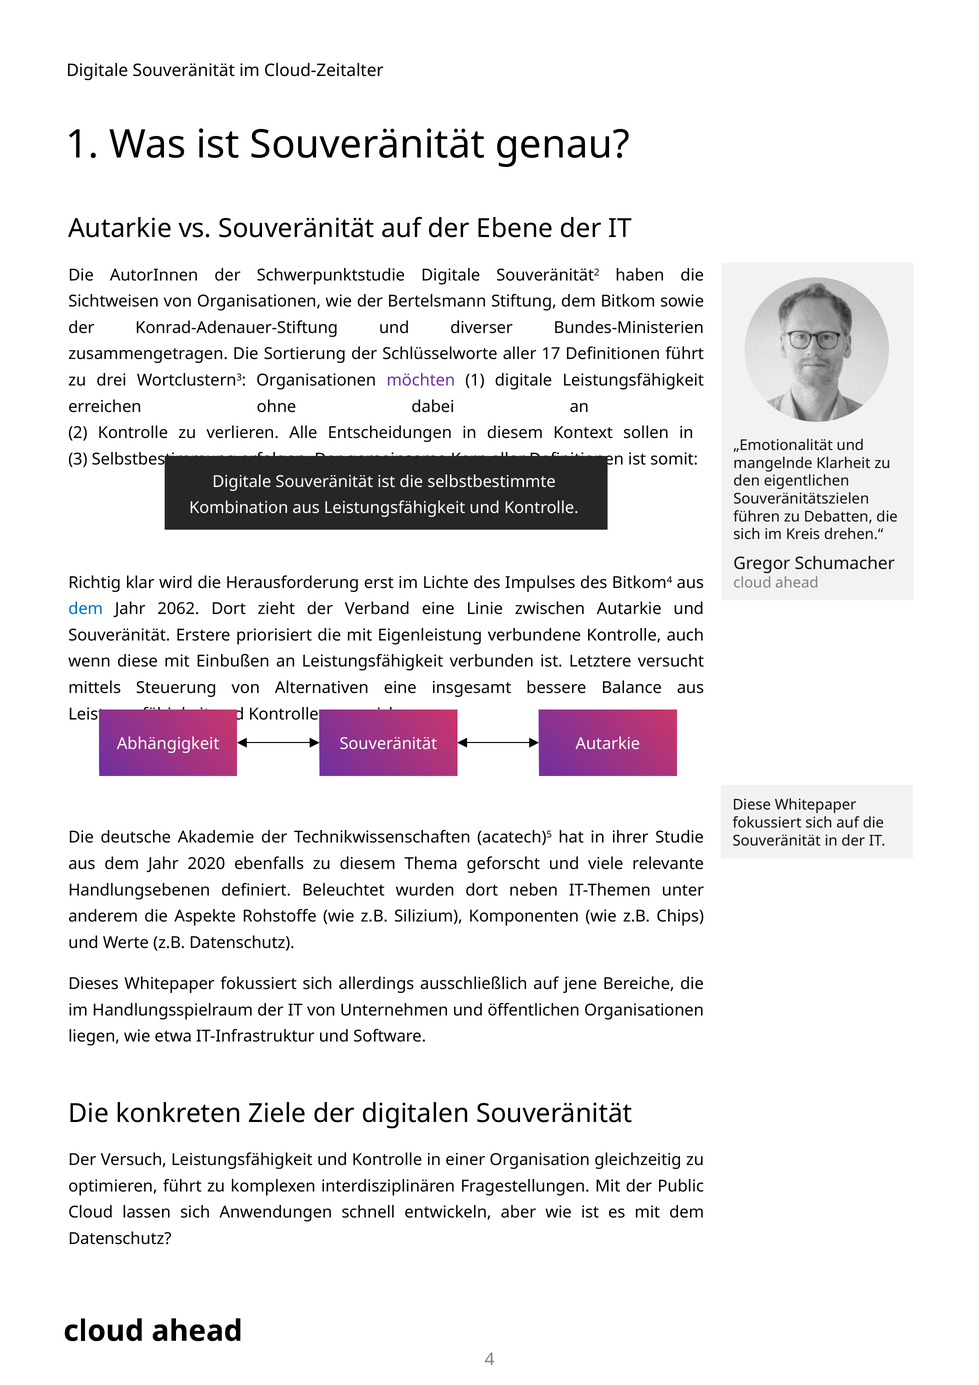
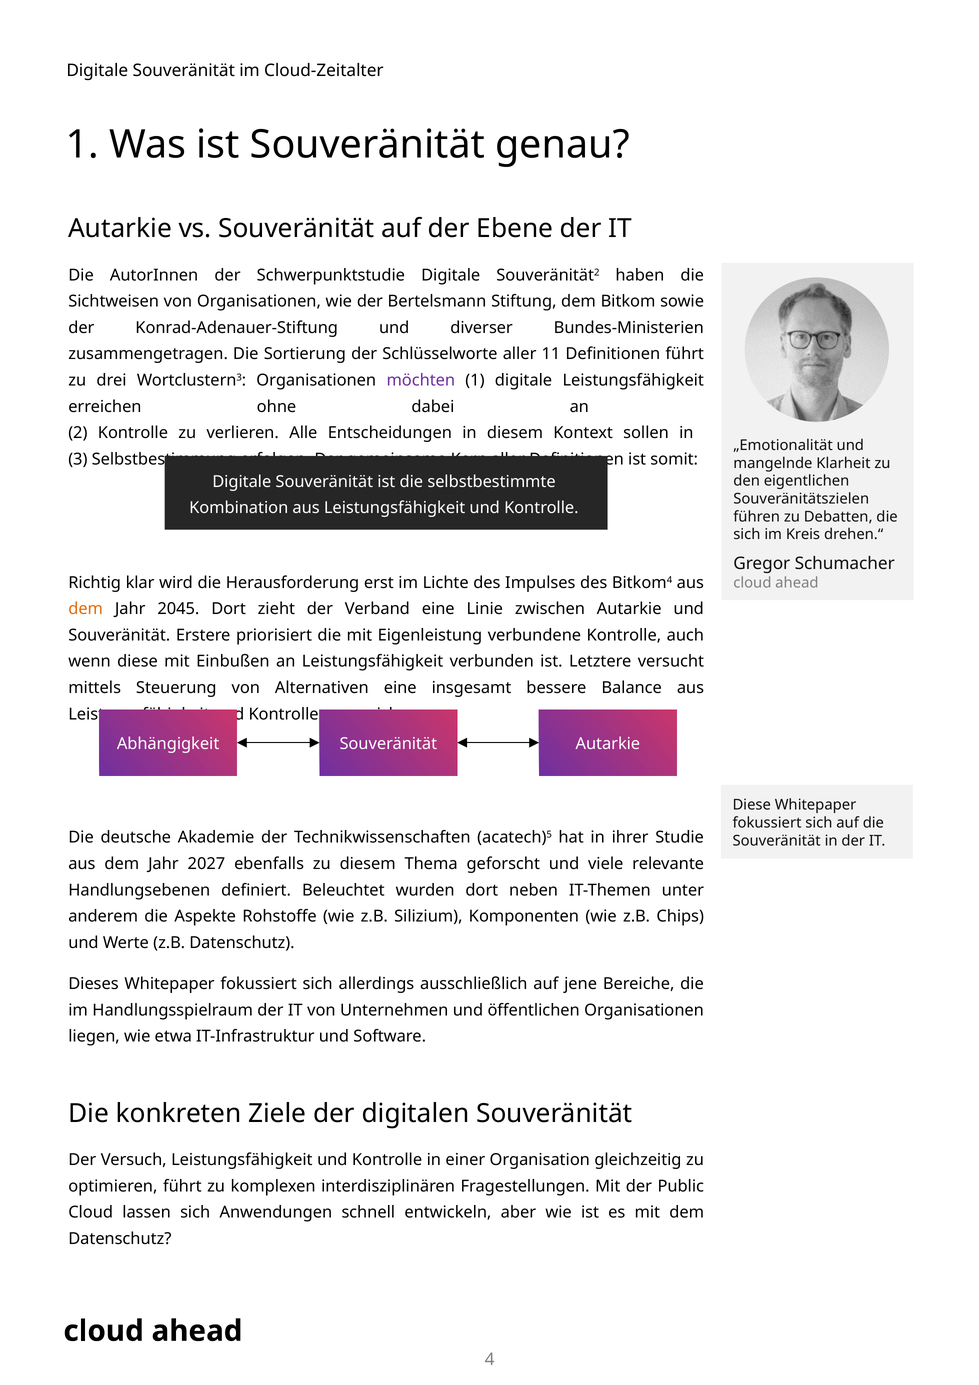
17: 17 -> 11
dem at (86, 609) colour: blue -> orange
2062: 2062 -> 2045
2020: 2020 -> 2027
